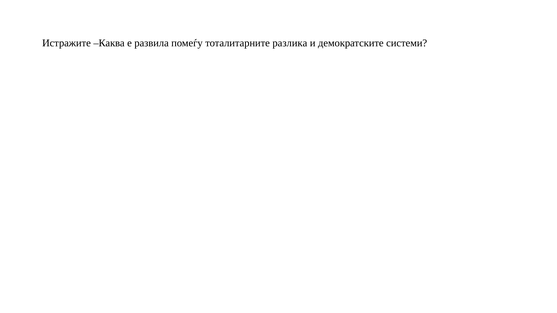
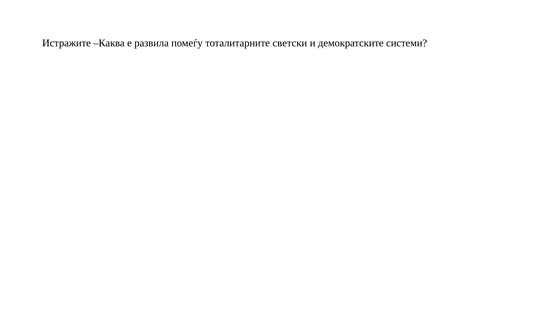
разлика: разлика -> светски
